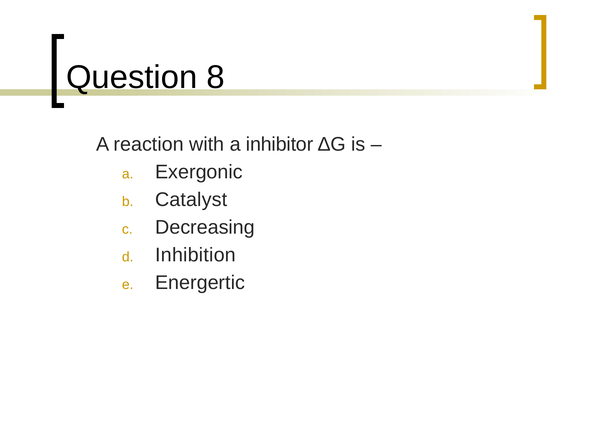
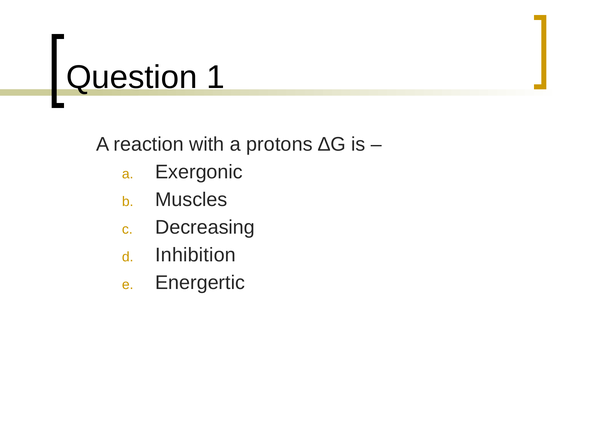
8: 8 -> 1
inhibitor: inhibitor -> protons
Catalyst: Catalyst -> Muscles
